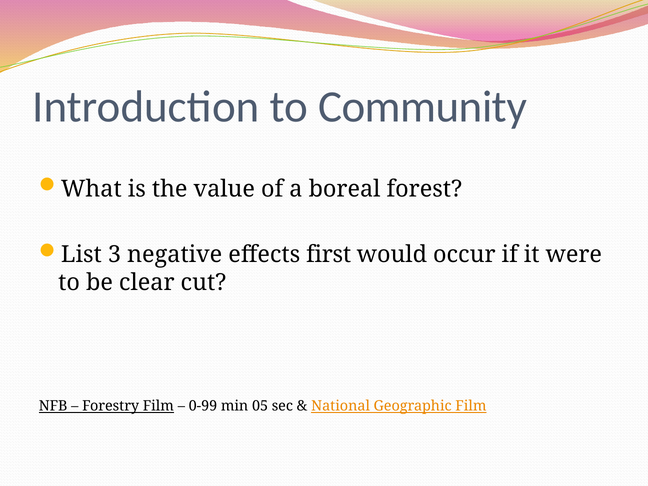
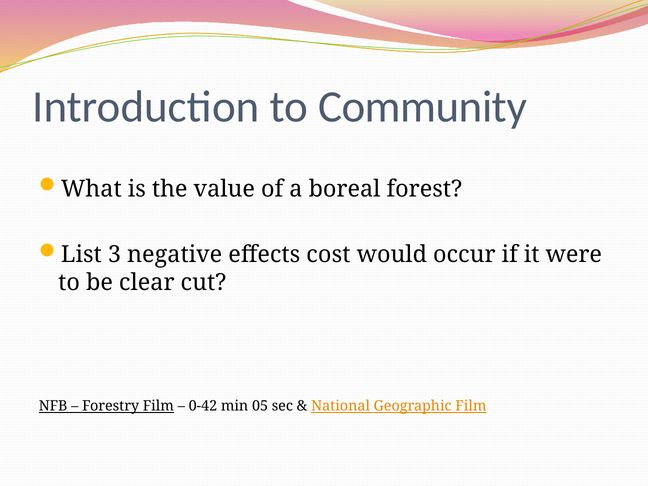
first: first -> cost
0-99: 0-99 -> 0-42
